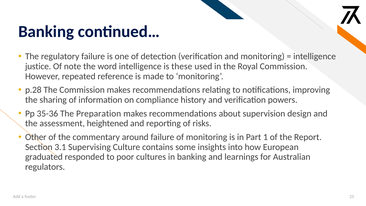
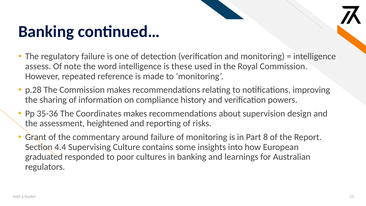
justice: justice -> assess
Preparation: Preparation -> Coordinates
Other: Other -> Grant
1: 1 -> 8
3.1: 3.1 -> 4.4
